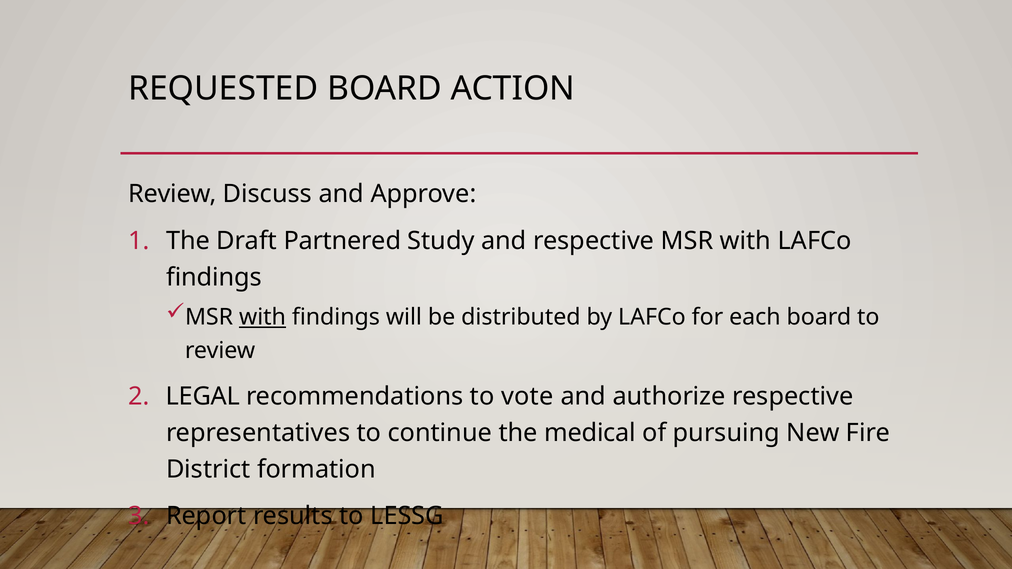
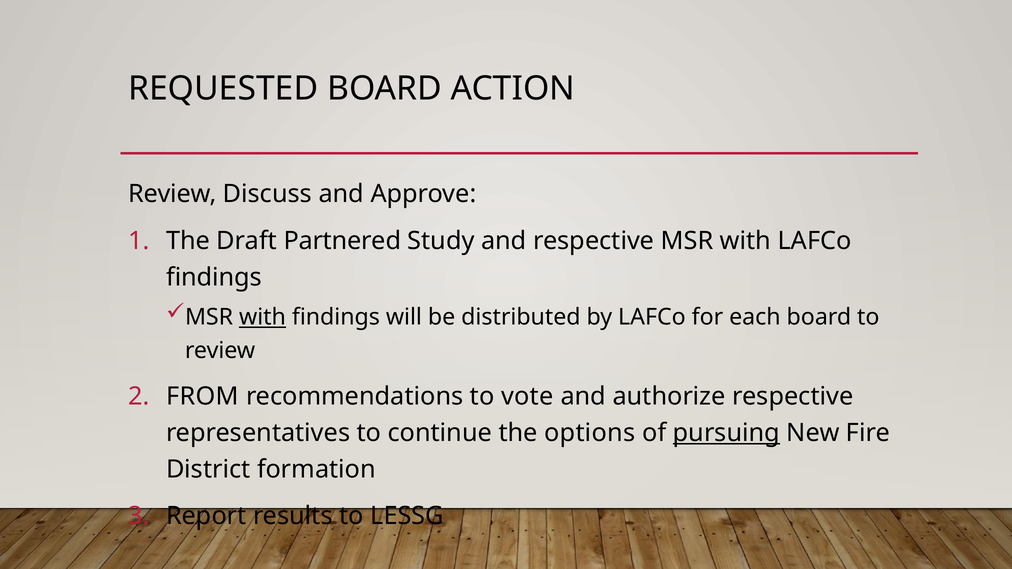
LEGAL: LEGAL -> FROM
medical: medical -> options
pursuing underline: none -> present
